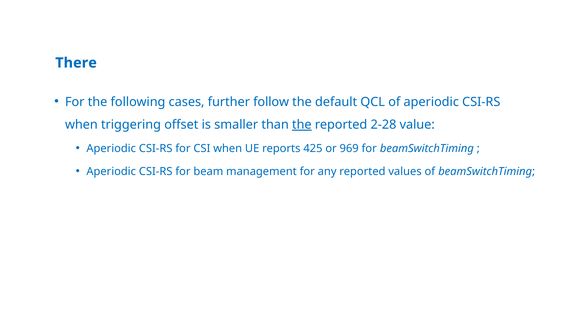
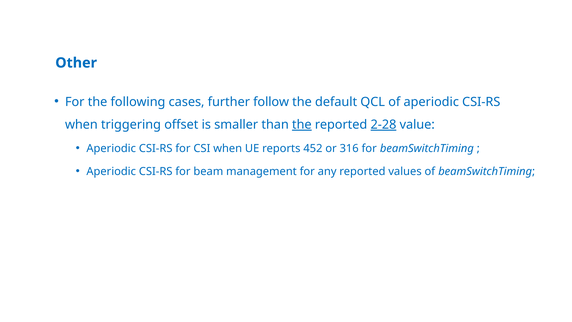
There: There -> Other
2-28 underline: none -> present
425: 425 -> 452
969: 969 -> 316
